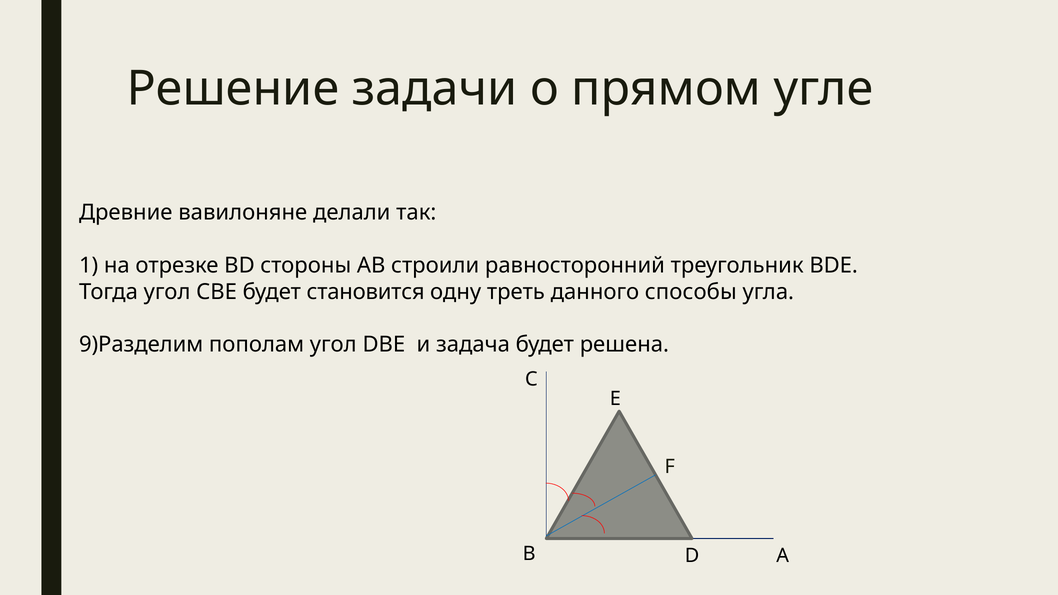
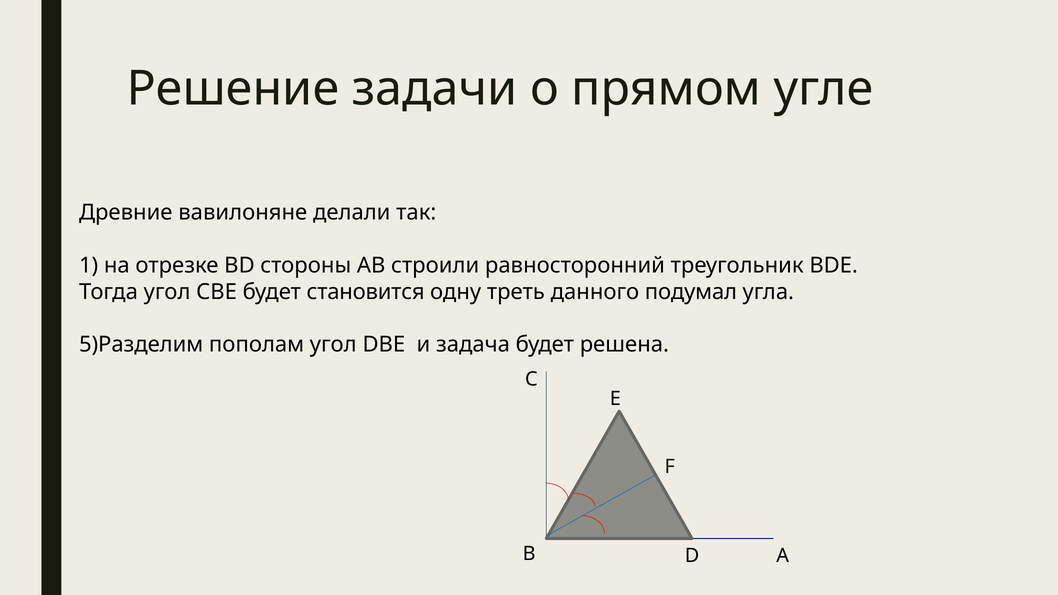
способы: способы -> подумал
9)Разделим: 9)Разделим -> 5)Разделим
